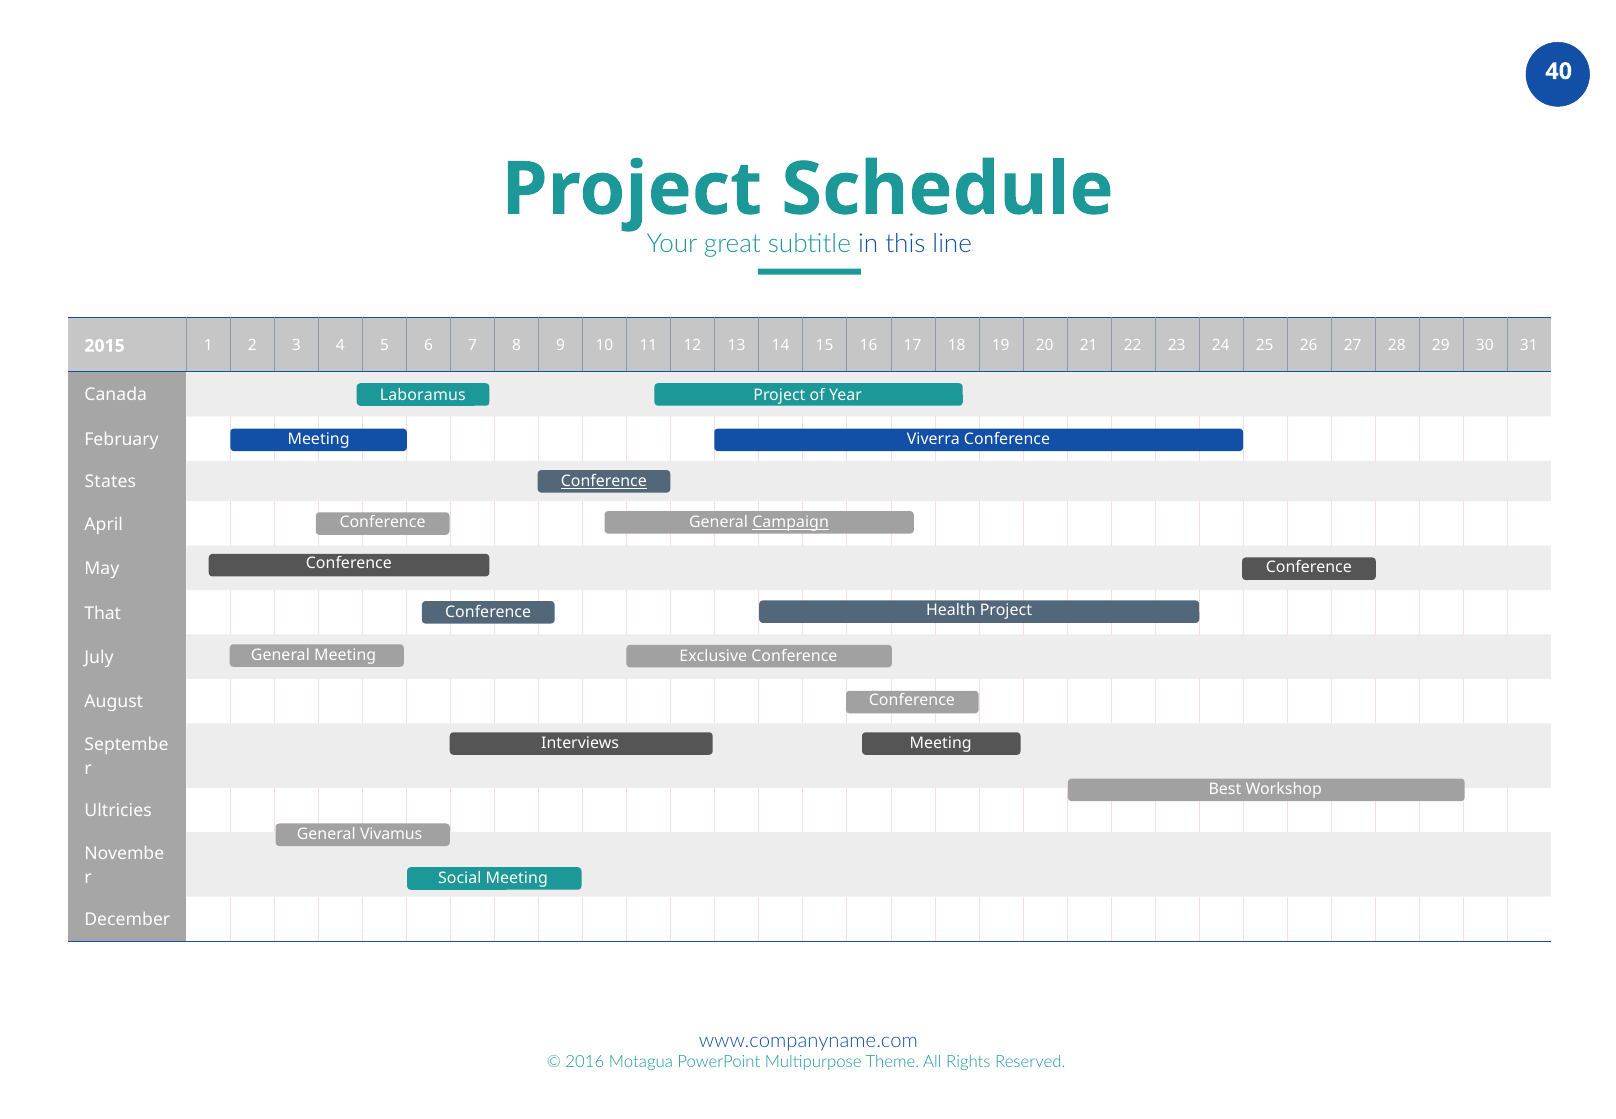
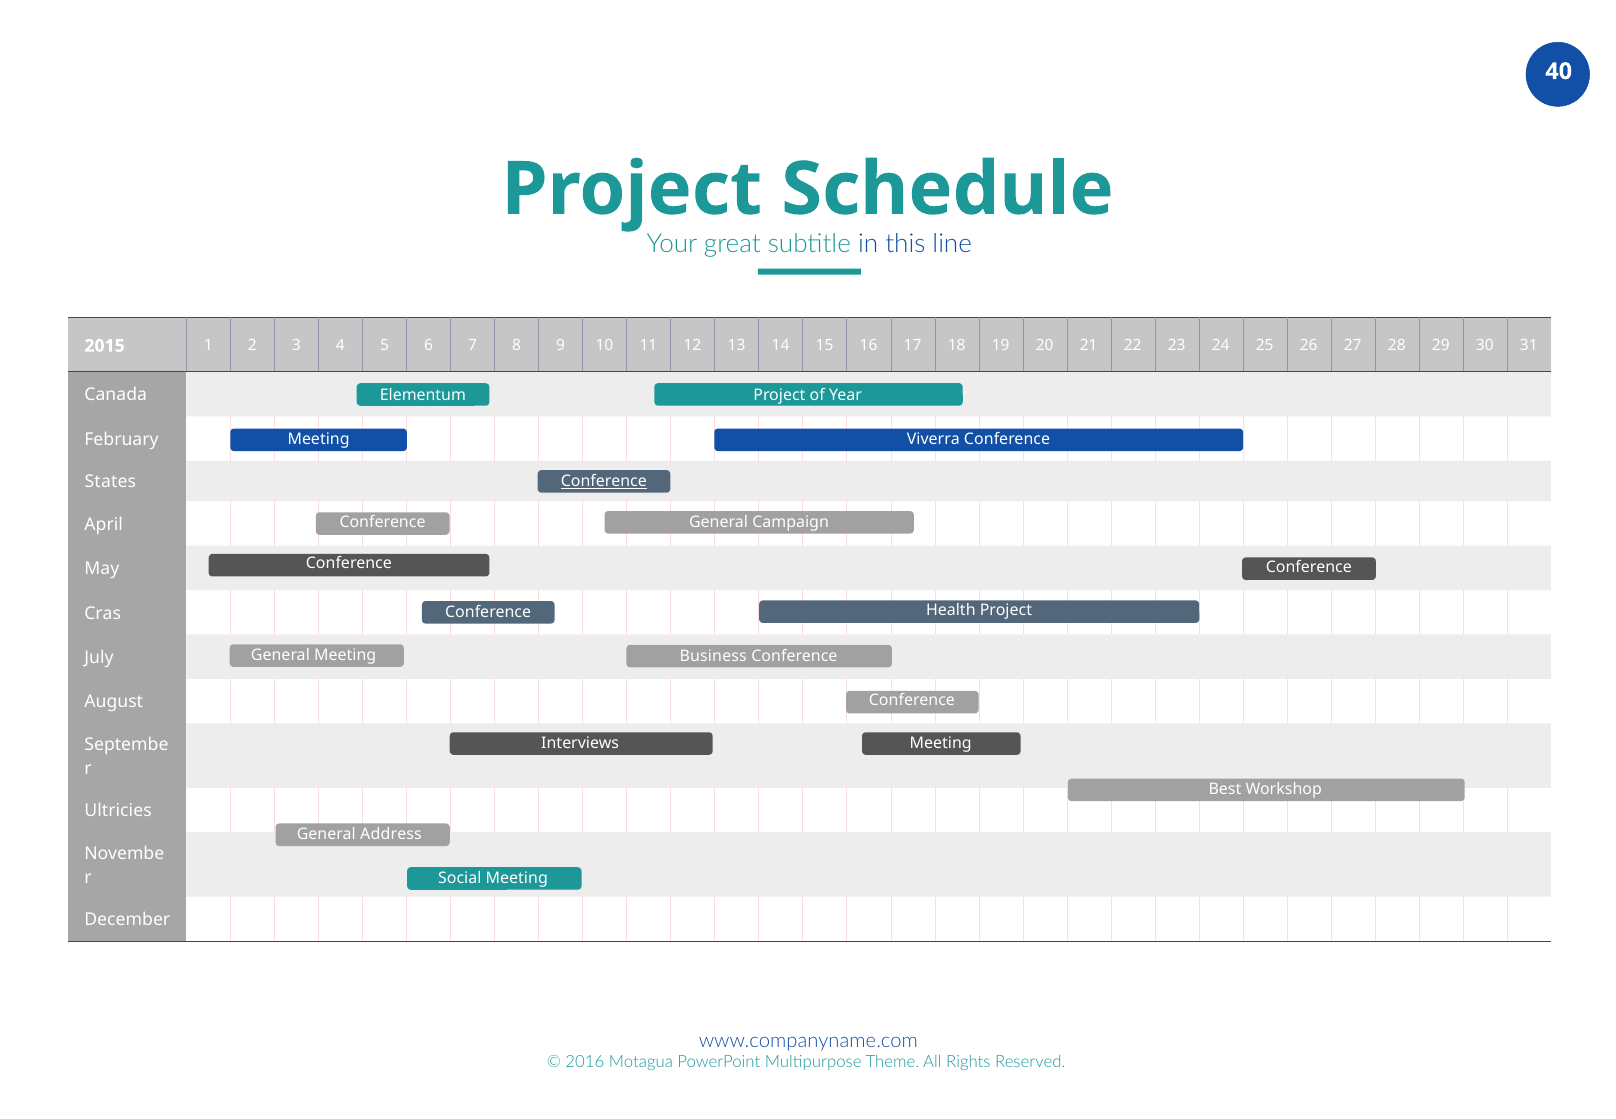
Laboramus: Laboramus -> Elementum
Campaign underline: present -> none
That: That -> Cras
Exclusive: Exclusive -> Business
Vivamus: Vivamus -> Address
